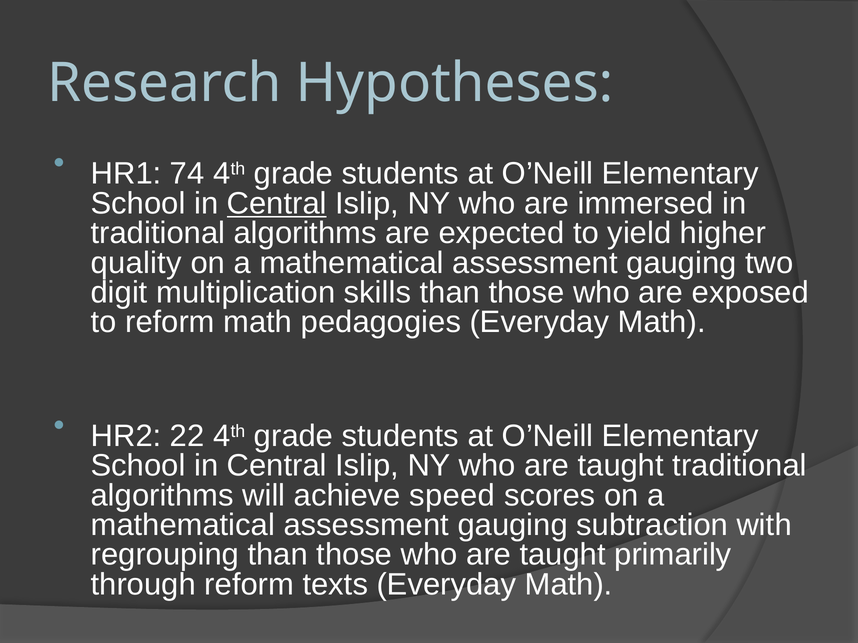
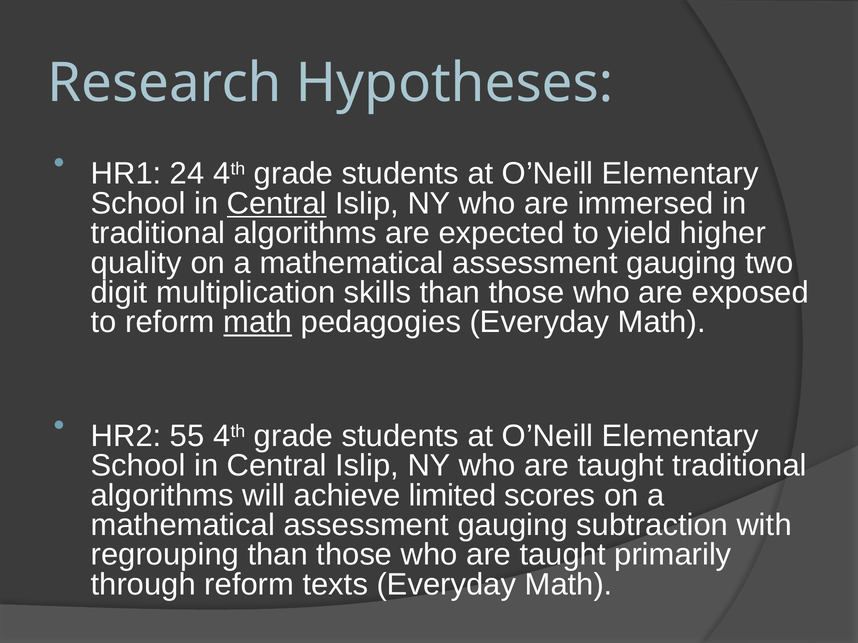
74: 74 -> 24
math at (258, 323) underline: none -> present
22: 22 -> 55
speed: speed -> limited
